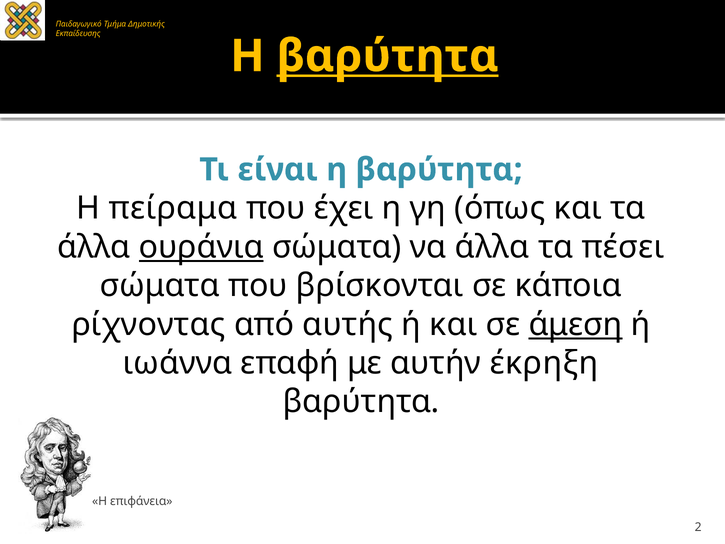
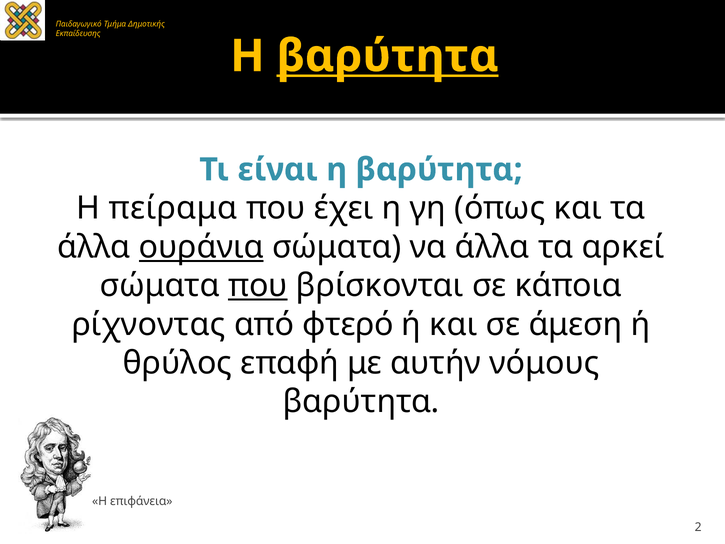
πέσει: πέσει -> αρκεί
που at (258, 286) underline: none -> present
αυτής: αυτής -> φτερό
άμεση underline: present -> none
ιωάννα: ιωάννα -> θρύλος
έκρηξη: έκρηξη -> νόμους
